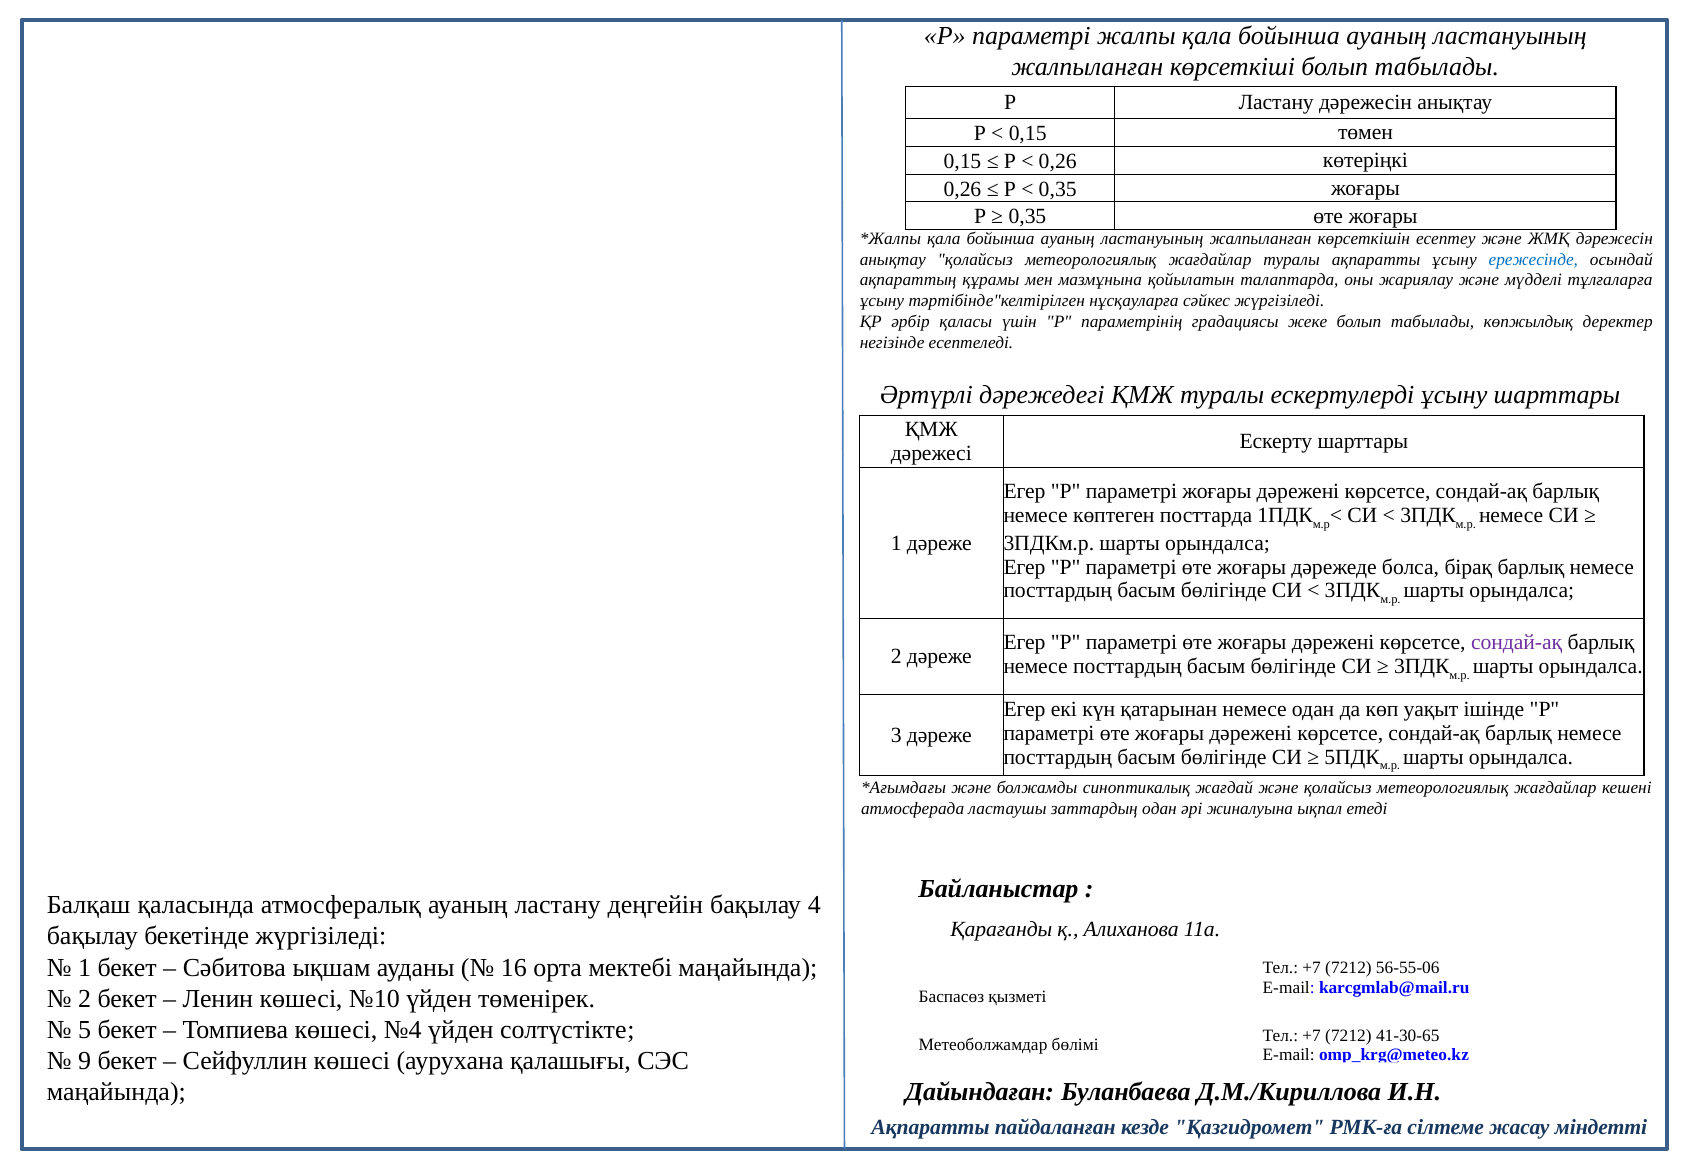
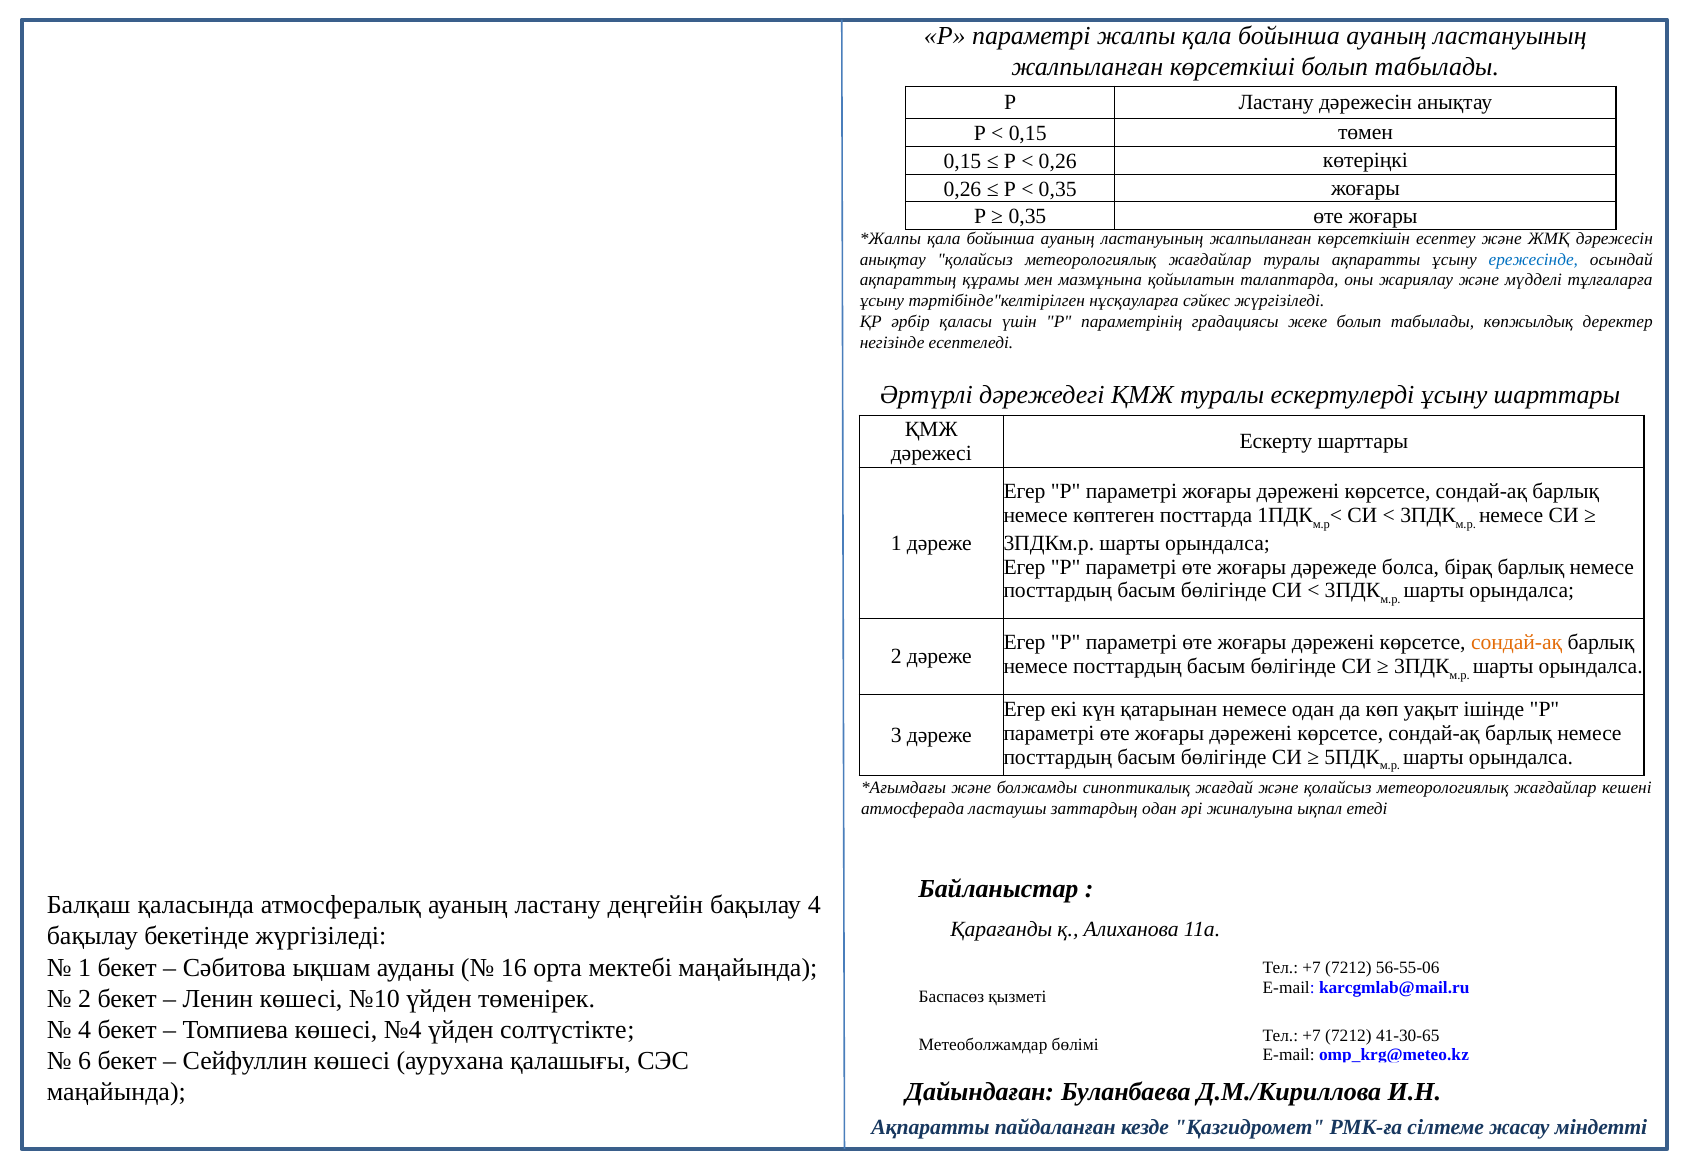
сондай-ақ at (1517, 643) colour: purple -> orange
5 at (85, 1030): 5 -> 4
9: 9 -> 6
